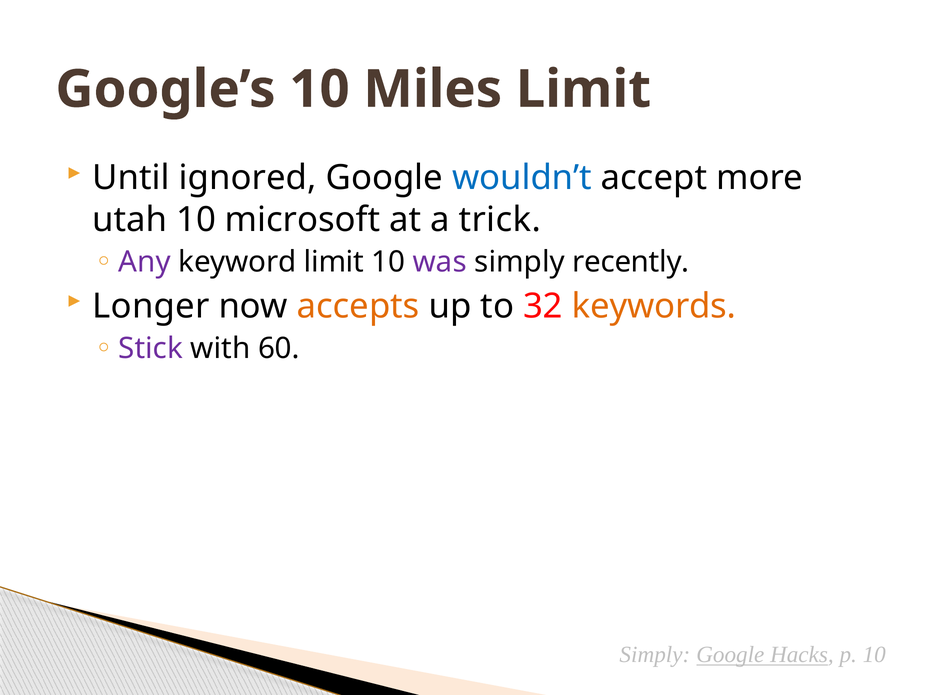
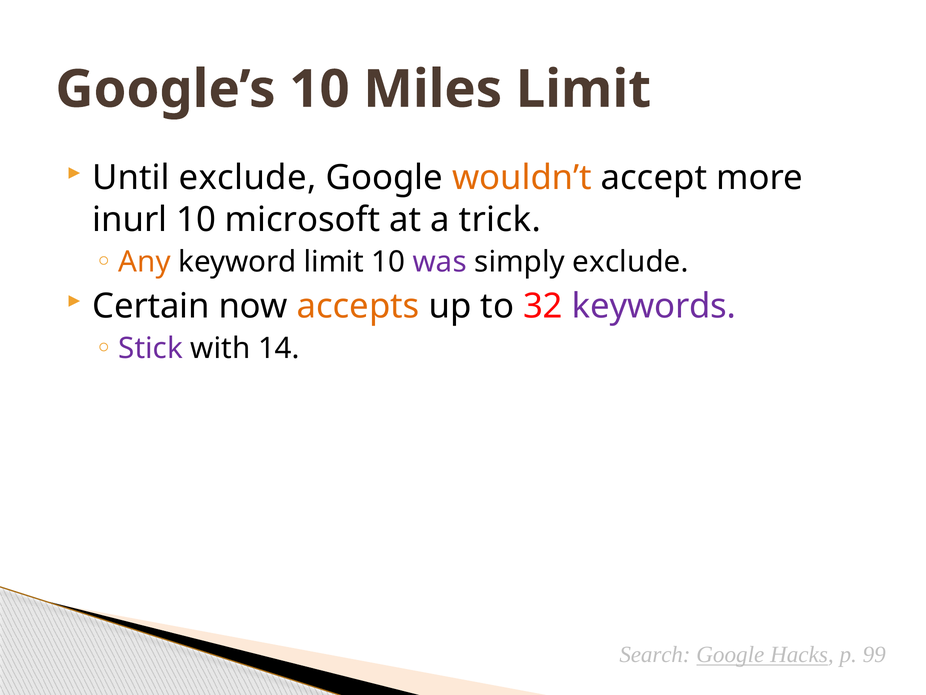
Until ignored: ignored -> exclude
wouldn’t colour: blue -> orange
utah: utah -> inurl
Any colour: purple -> orange
simply recently: recently -> exclude
Longer: Longer -> Certain
keywords colour: orange -> purple
60: 60 -> 14
Simply at (655, 654): Simply -> Search
p 10: 10 -> 99
